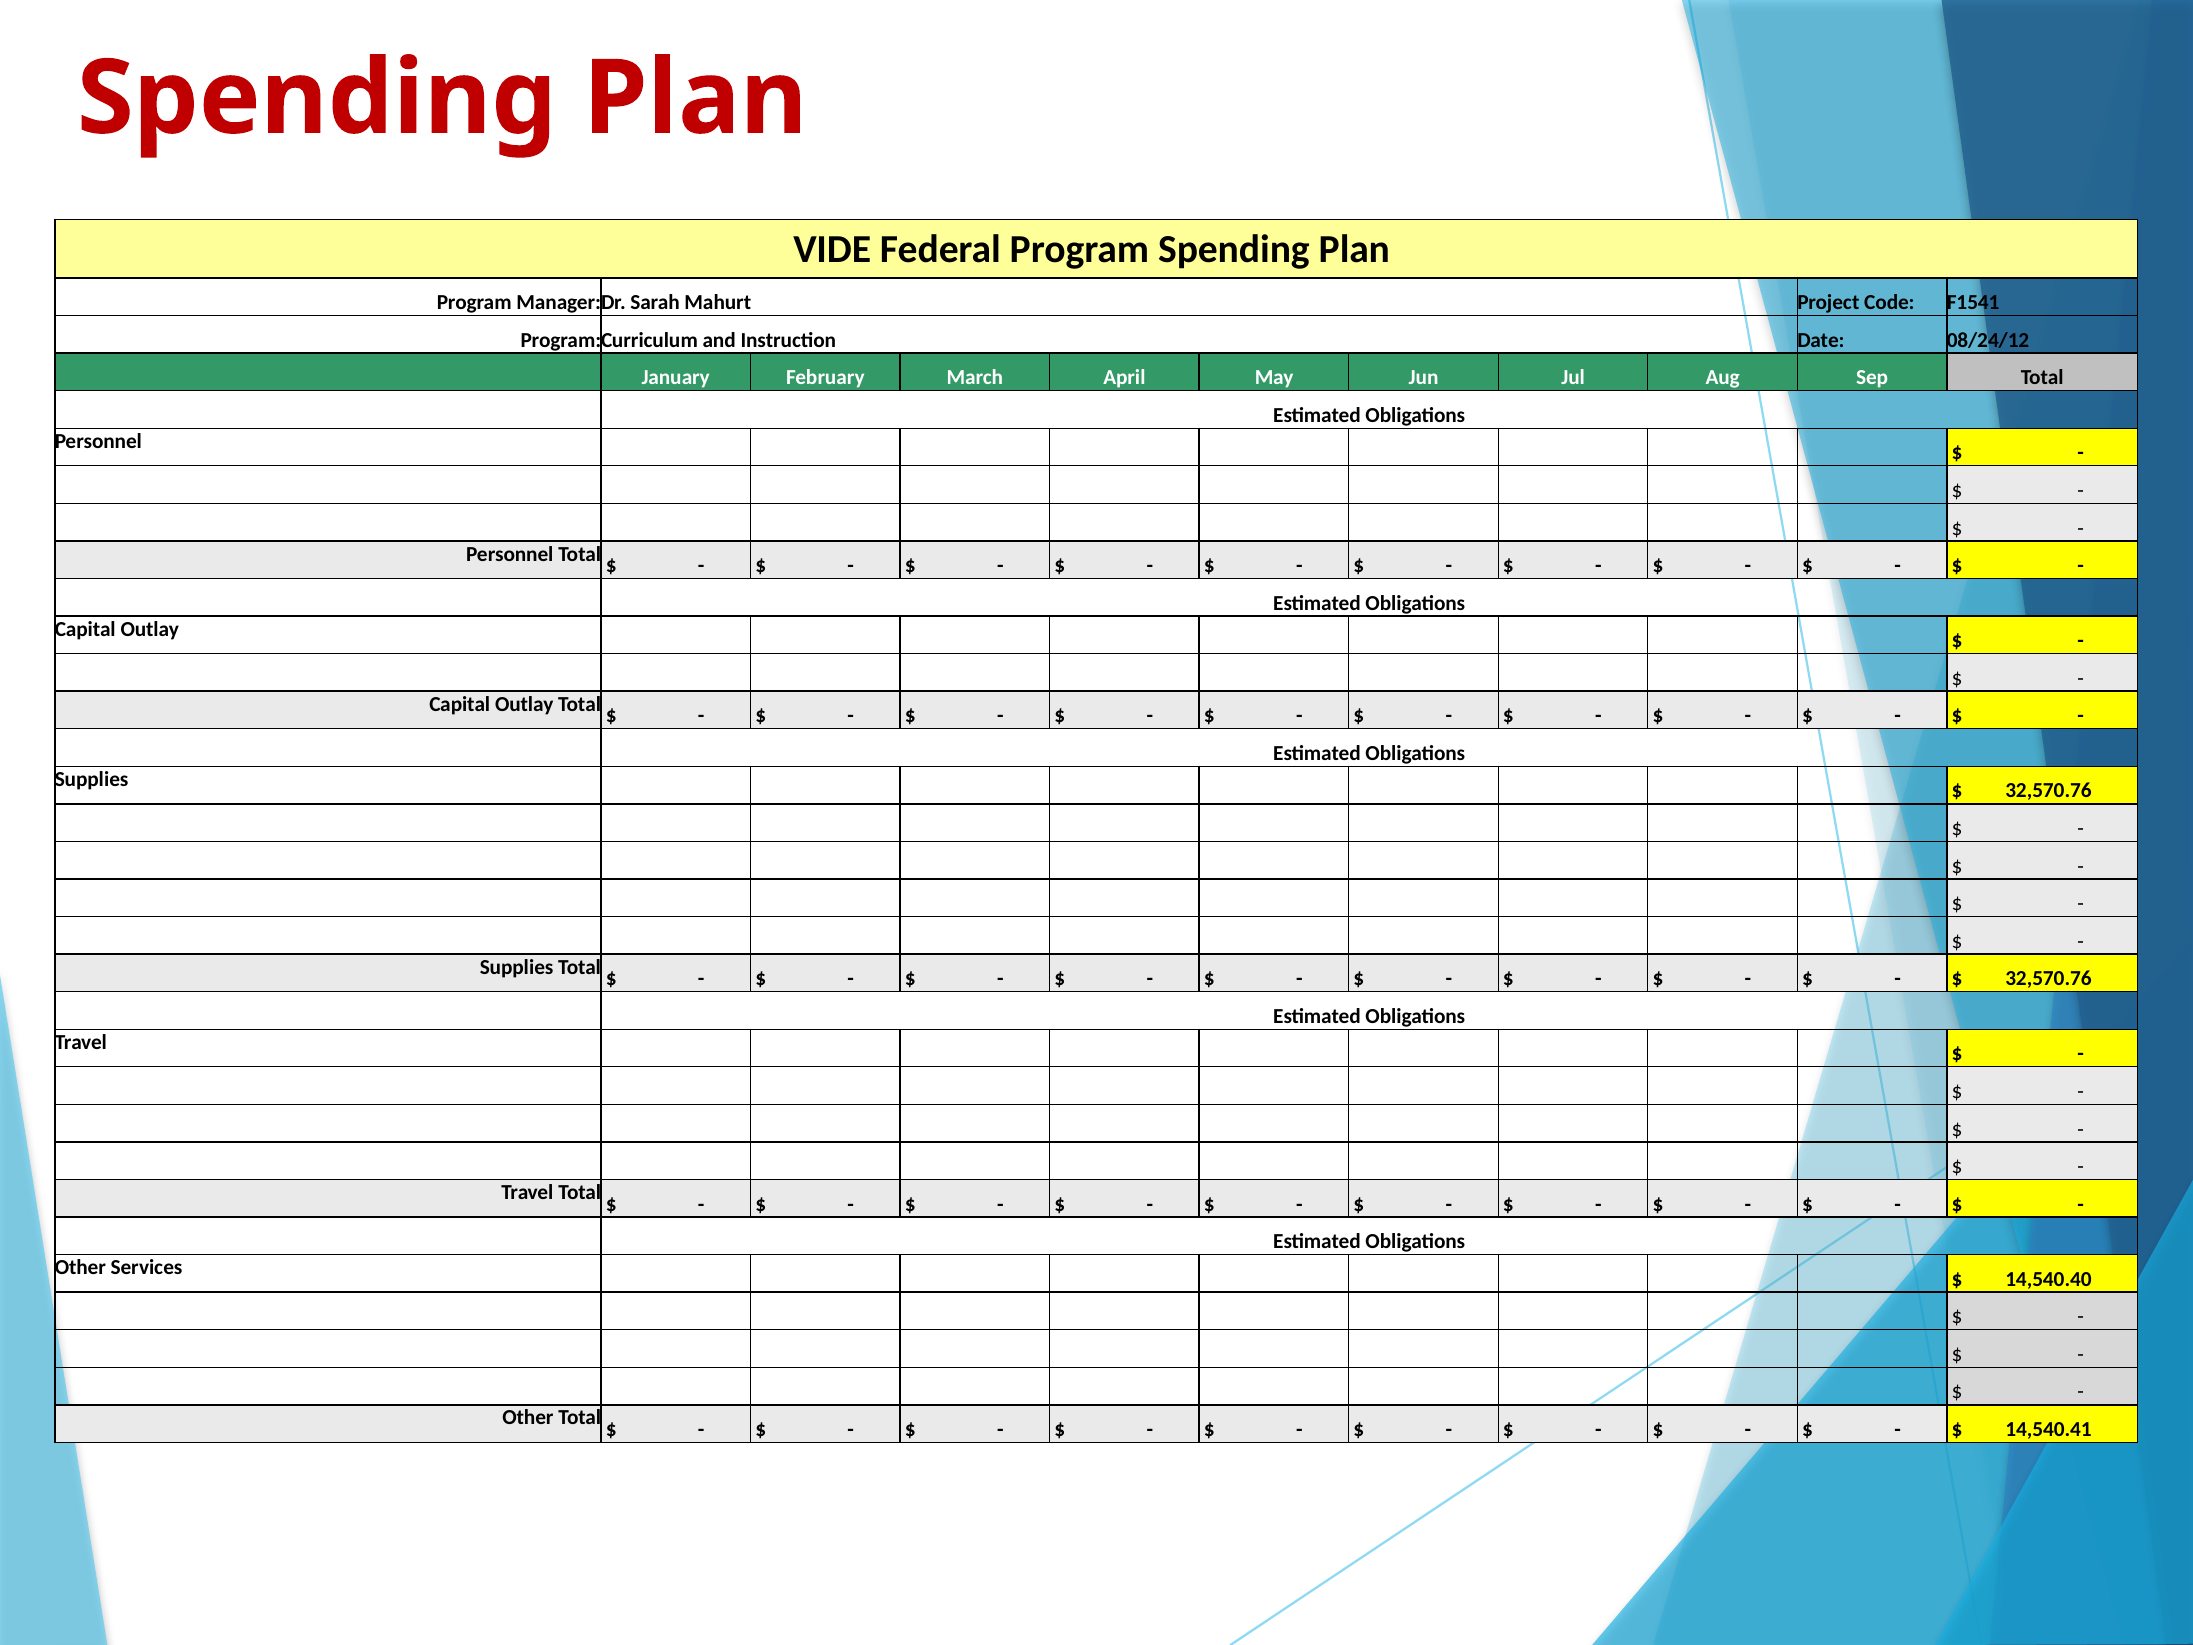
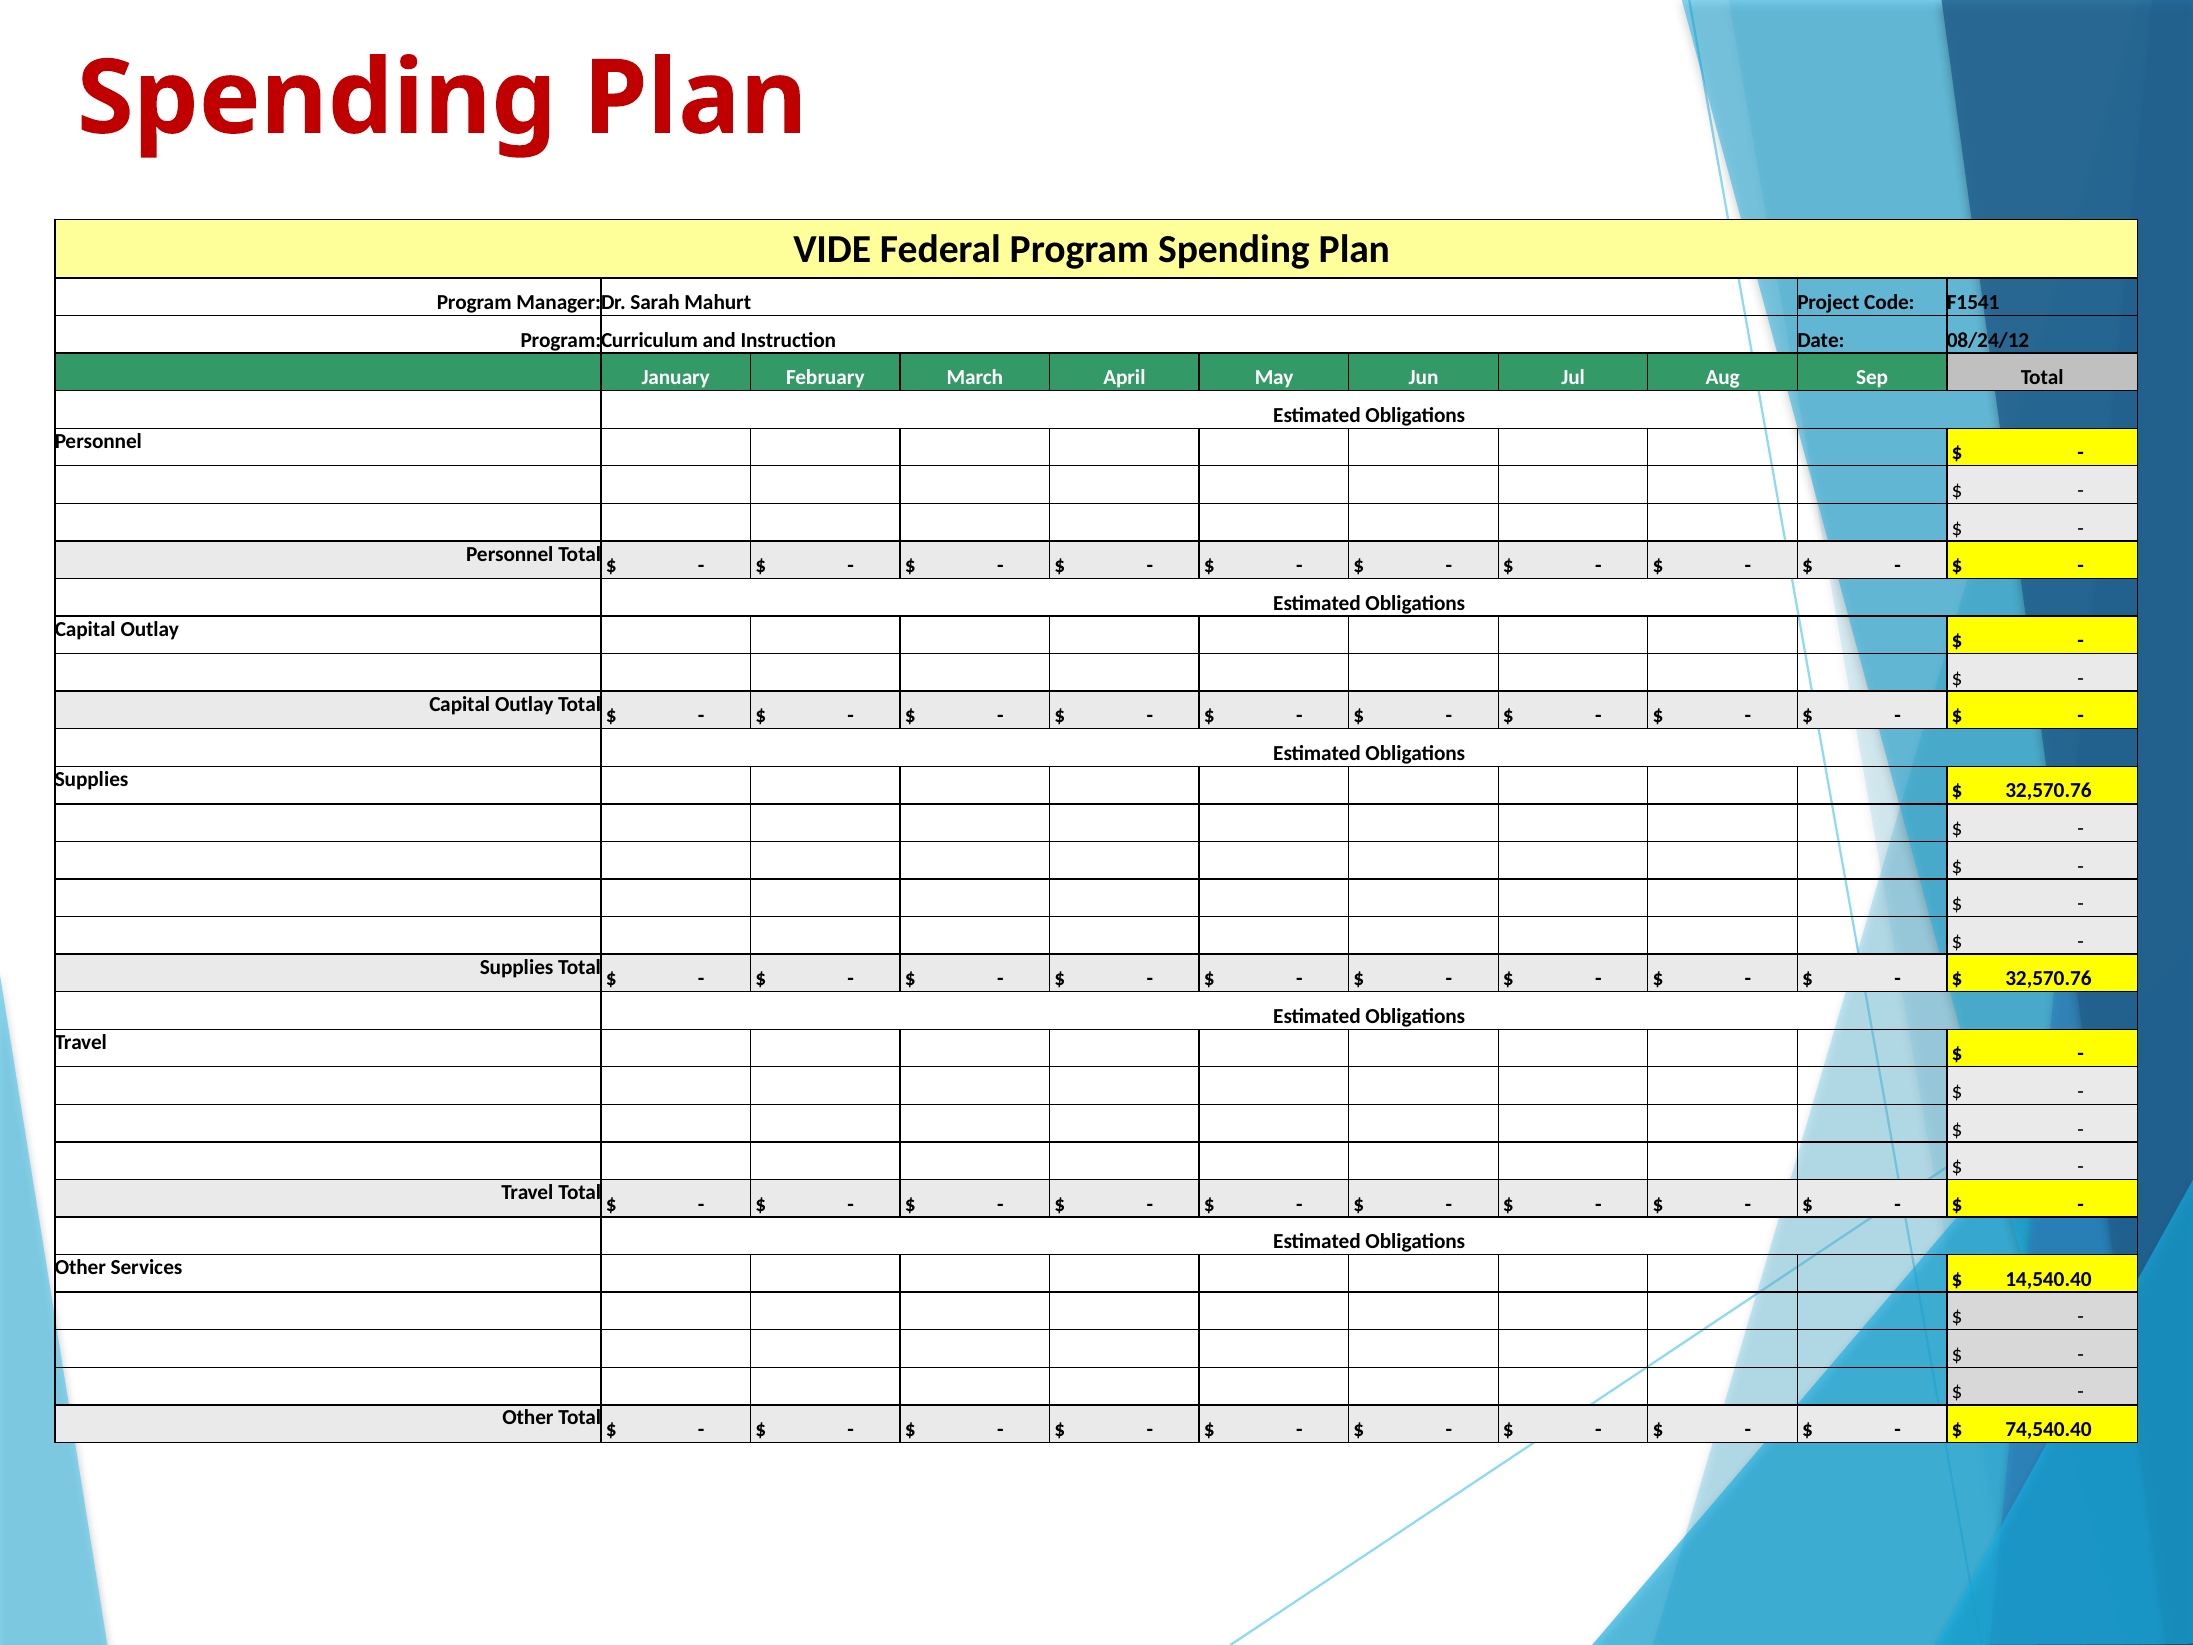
14,540.41: 14,540.41 -> 74,540.40
